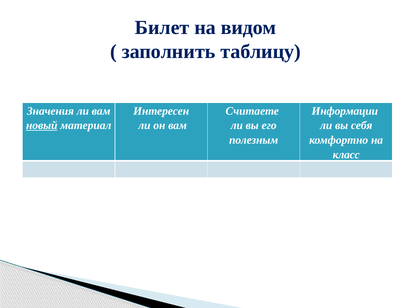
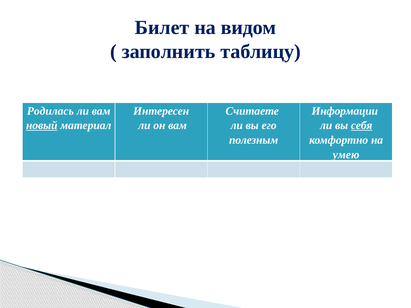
Значения: Значения -> Родилась
себя underline: none -> present
класс: класс -> умею
